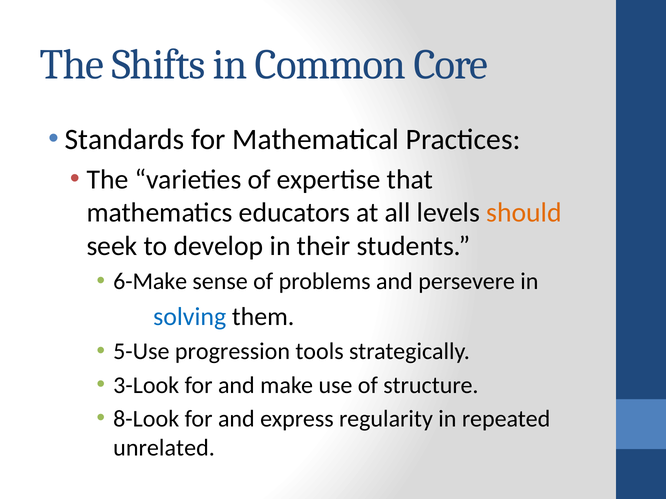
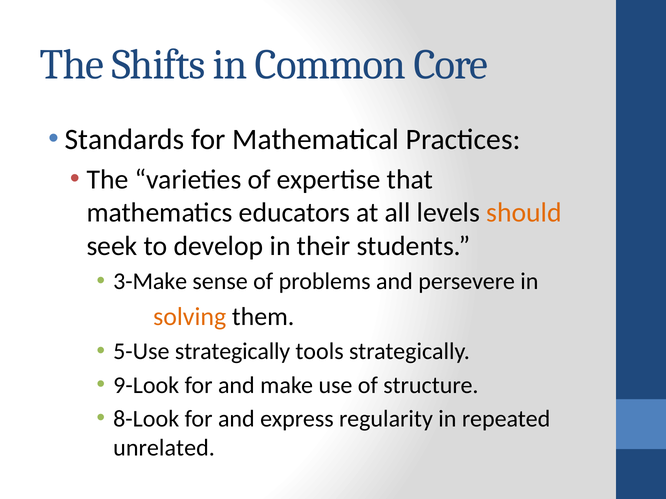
6-Make: 6-Make -> 3-Make
solving colour: blue -> orange
5-Use progression: progression -> strategically
3-Look: 3-Look -> 9-Look
